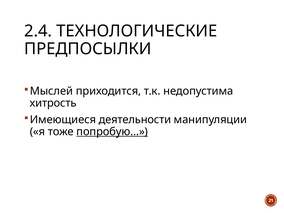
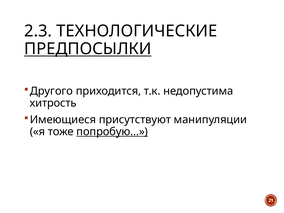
2.4: 2.4 -> 2.3
ПРЕДПОСЫЛКИ underline: none -> present
Мыслей: Мыслей -> Другого
деятельности: деятельности -> присутствуют
